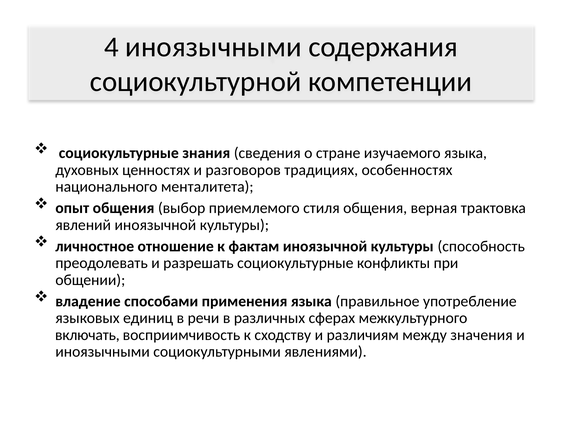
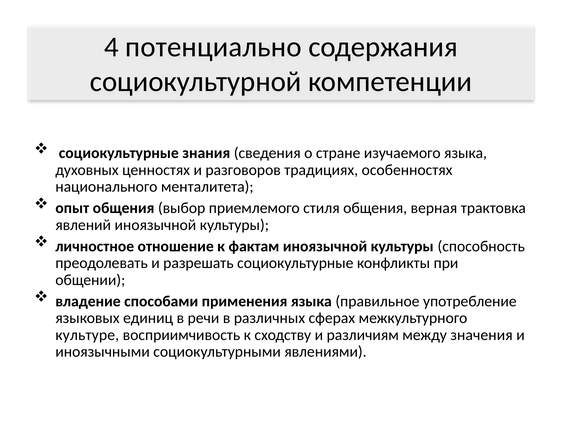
4 иноязычными: иноязычными -> потенциально
включать: включать -> культуре
